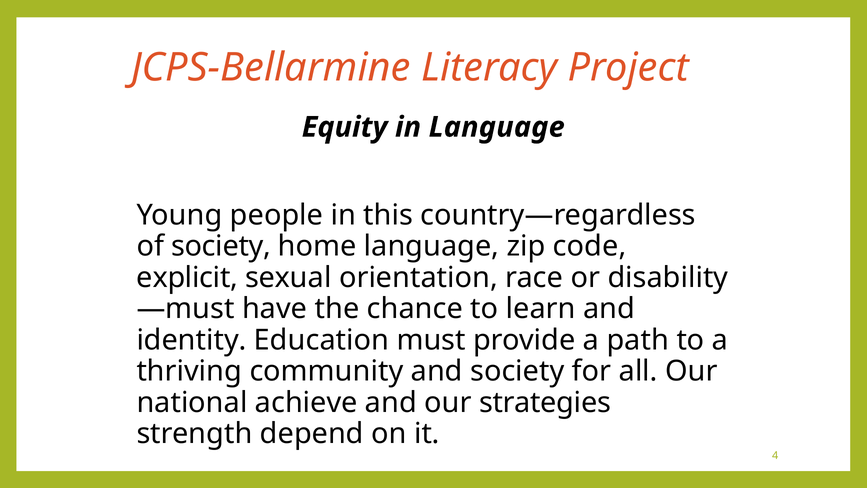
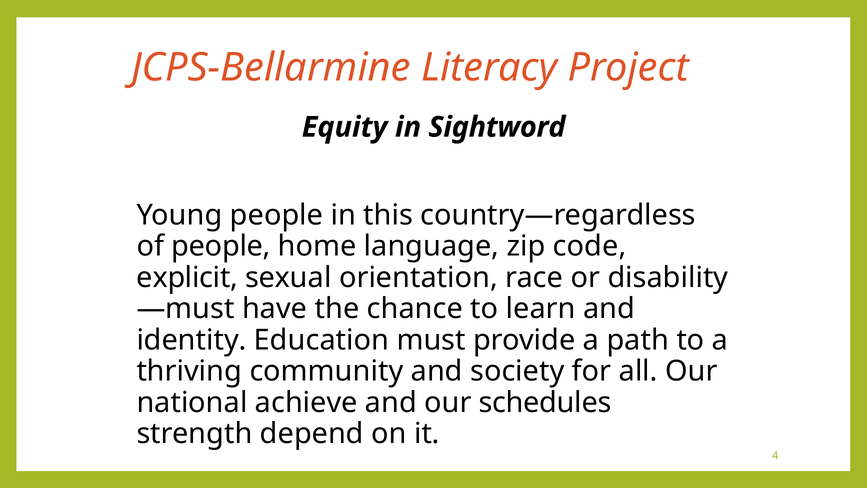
in Language: Language -> Sightword
of society: society -> people
strategies: strategies -> schedules
